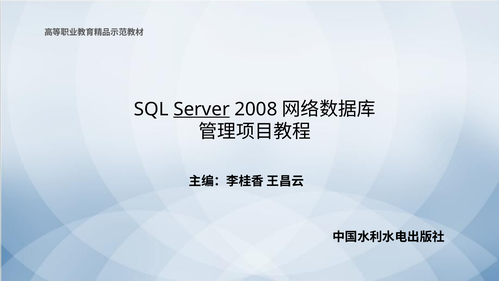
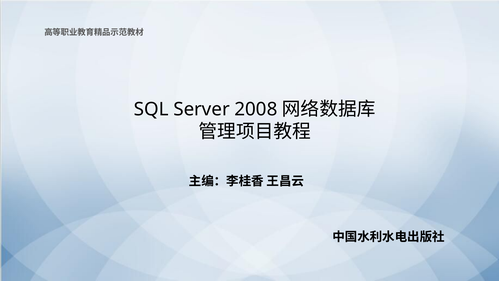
Server underline: present -> none
